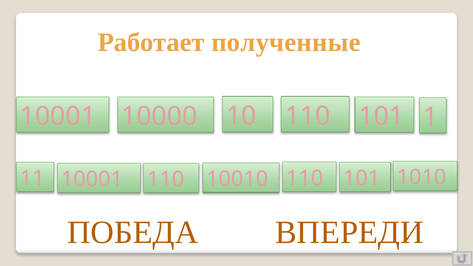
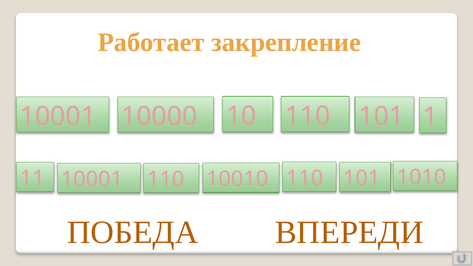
полученные: полученные -> закрепление
